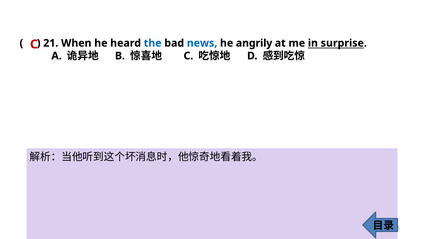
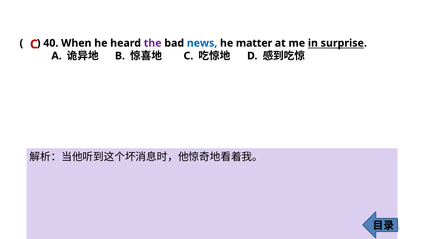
21: 21 -> 40
the colour: blue -> purple
angrily: angrily -> matter
